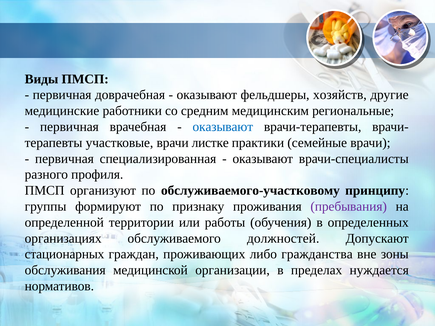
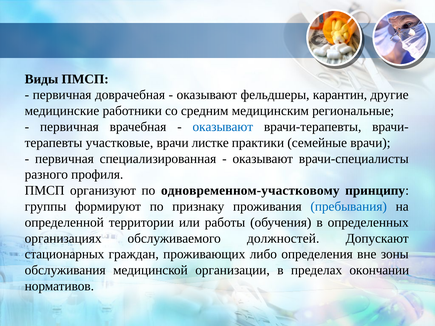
хозяйств: хозяйств -> карантин
обслуживаемого-участковому: обслуживаемого-участковому -> одновременном-участковому
пребывания colour: purple -> blue
гражданства: гражданства -> определения
нуждается: нуждается -> окончании
